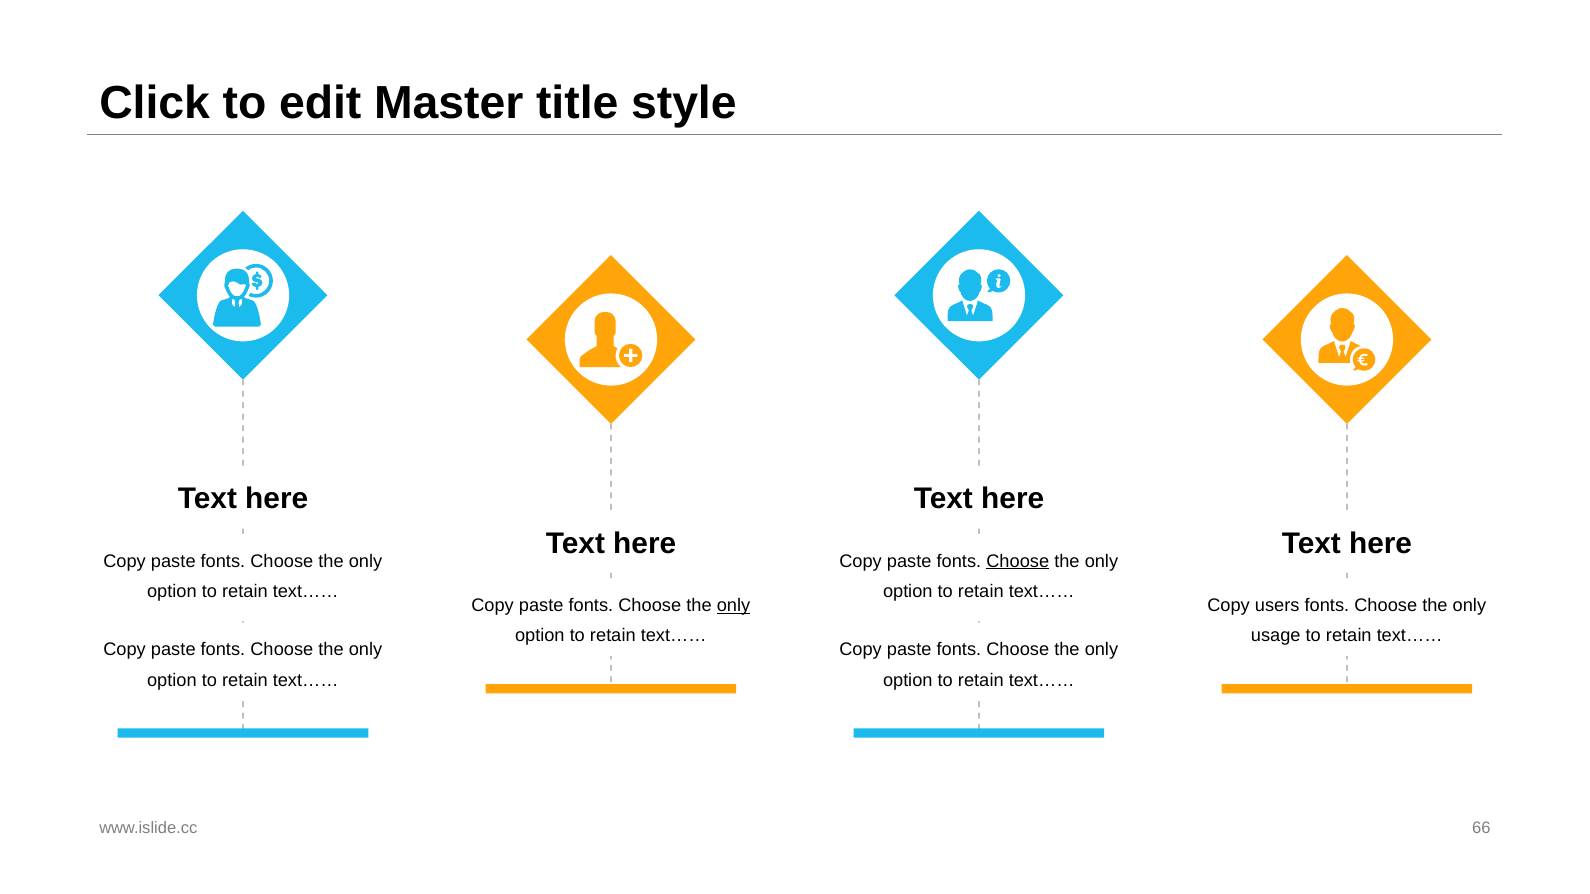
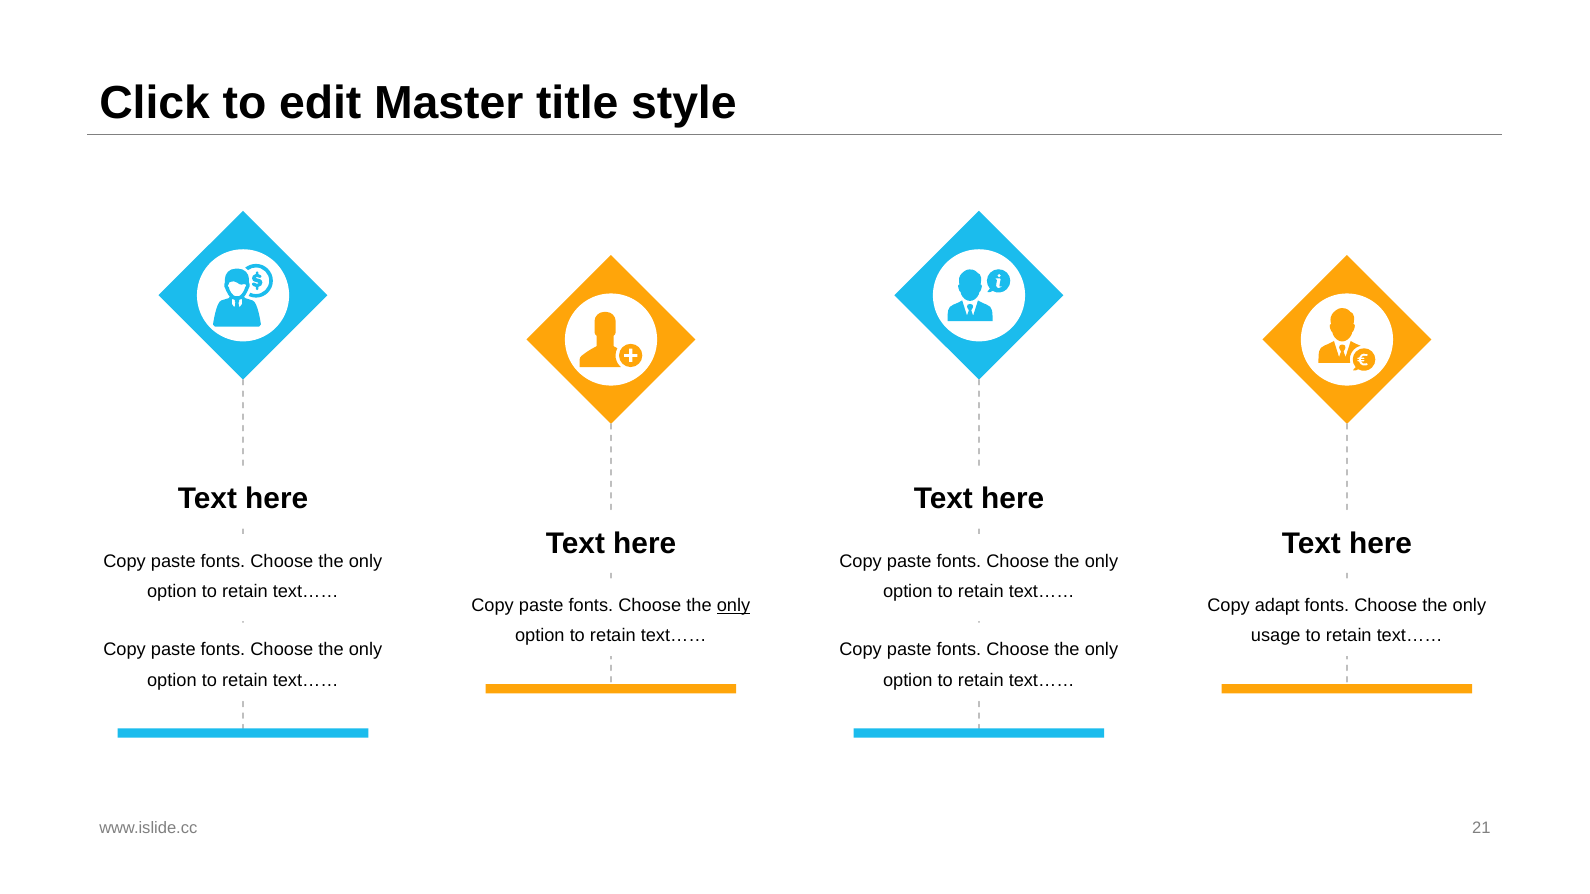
Choose at (1018, 561) underline: present -> none
users: users -> adapt
66: 66 -> 21
